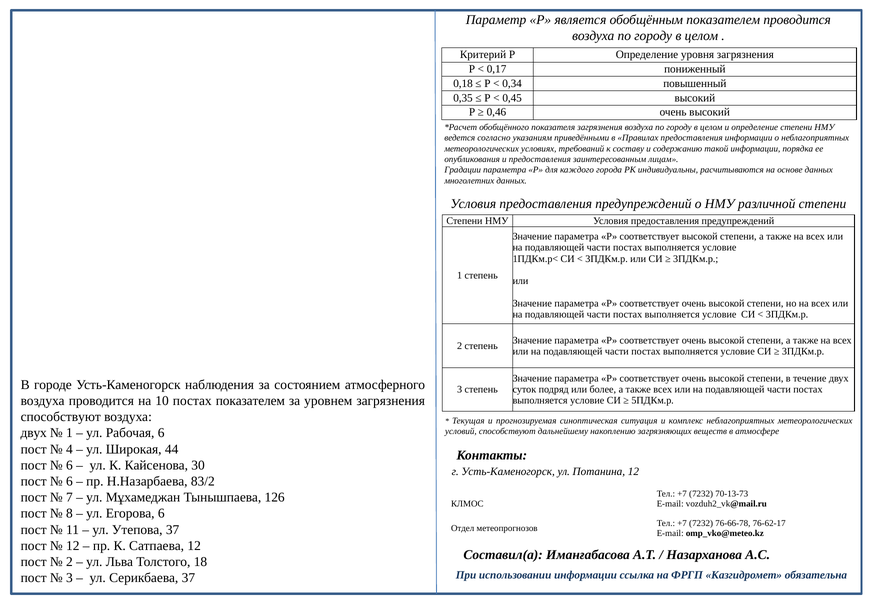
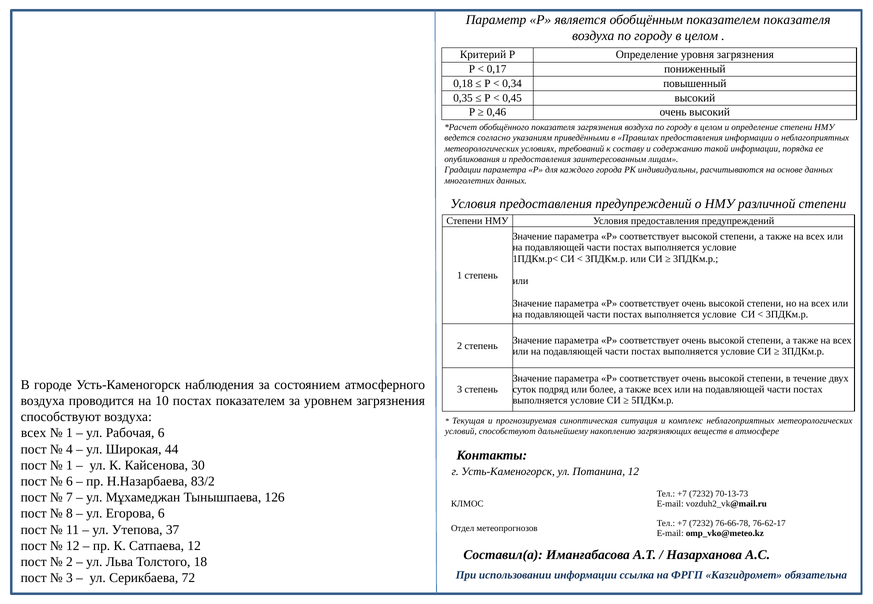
показателем проводится: проводится -> показателя
двух at (34, 433): двух -> всех
6 at (69, 465): 6 -> 1
Серикбаева 37: 37 -> 72
